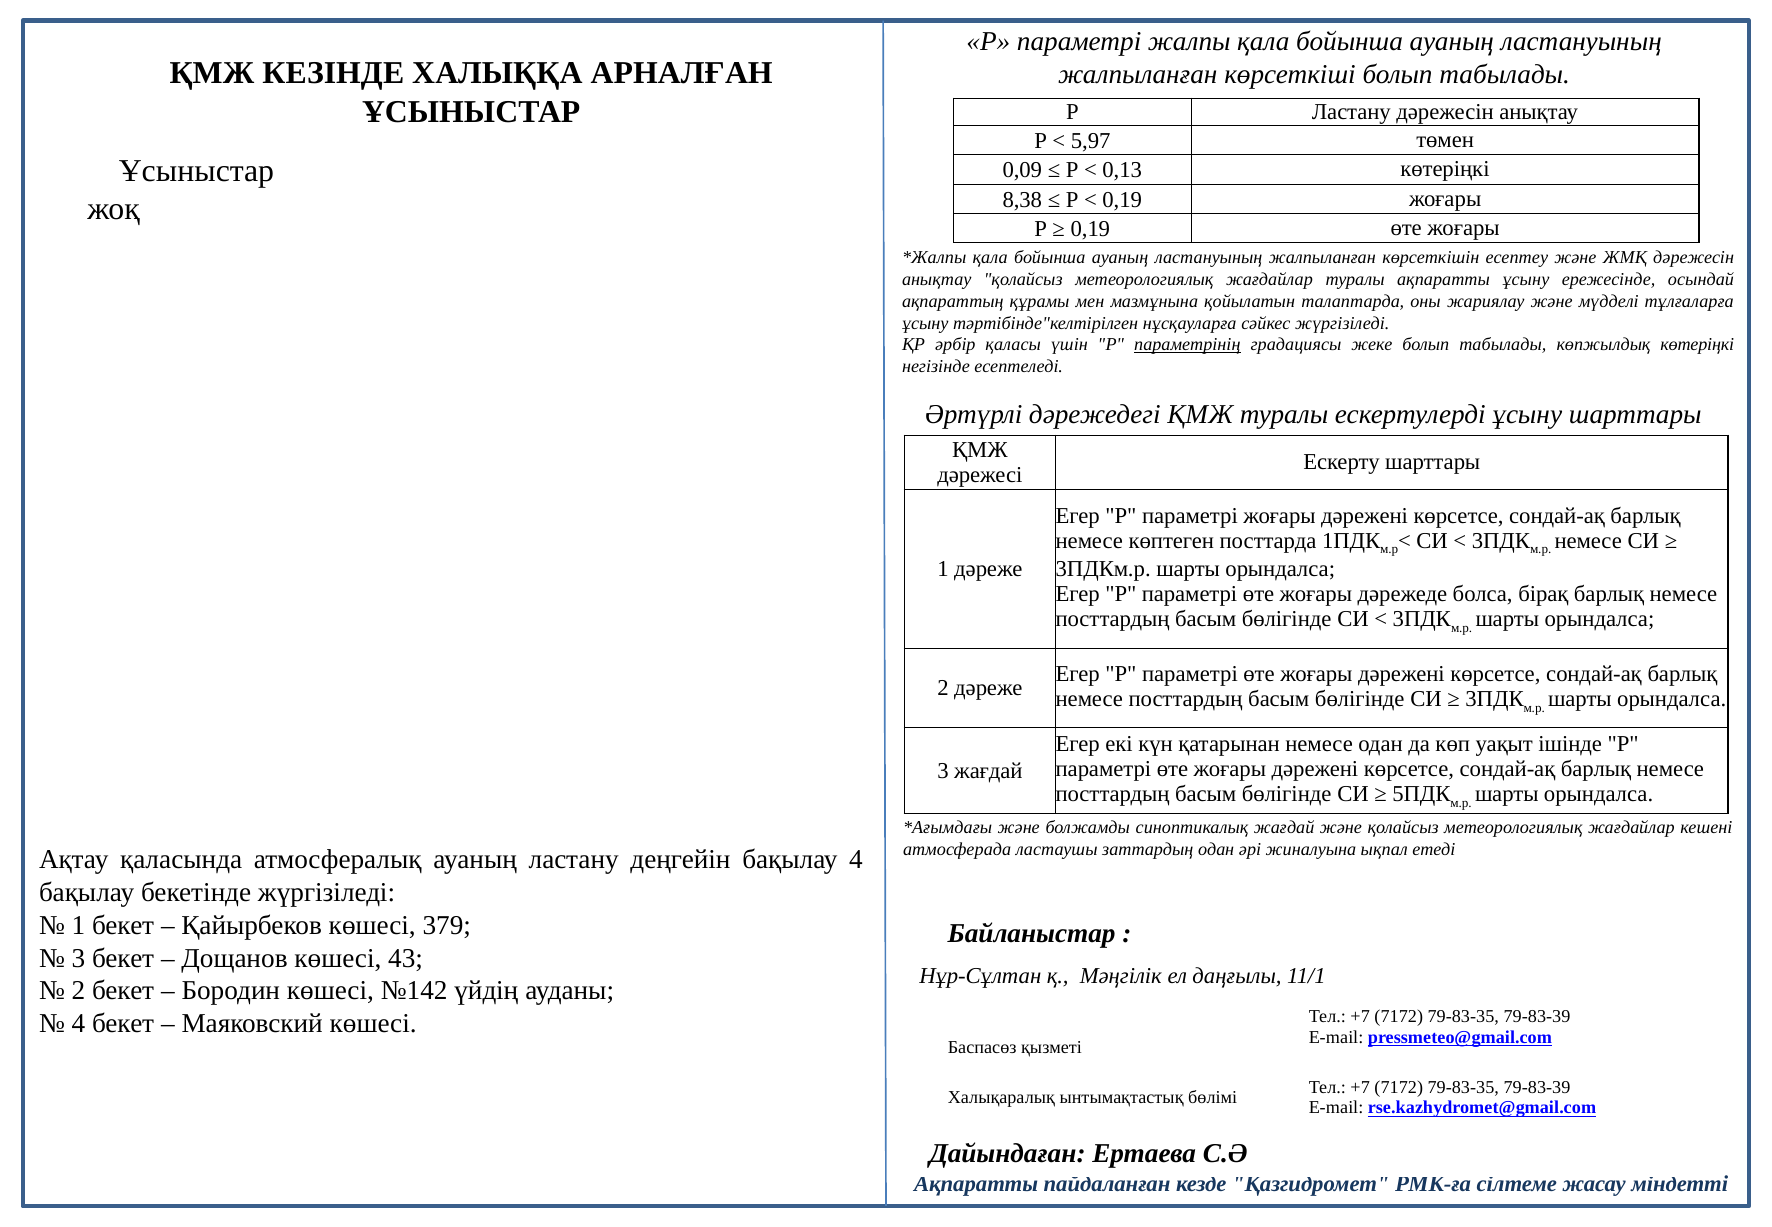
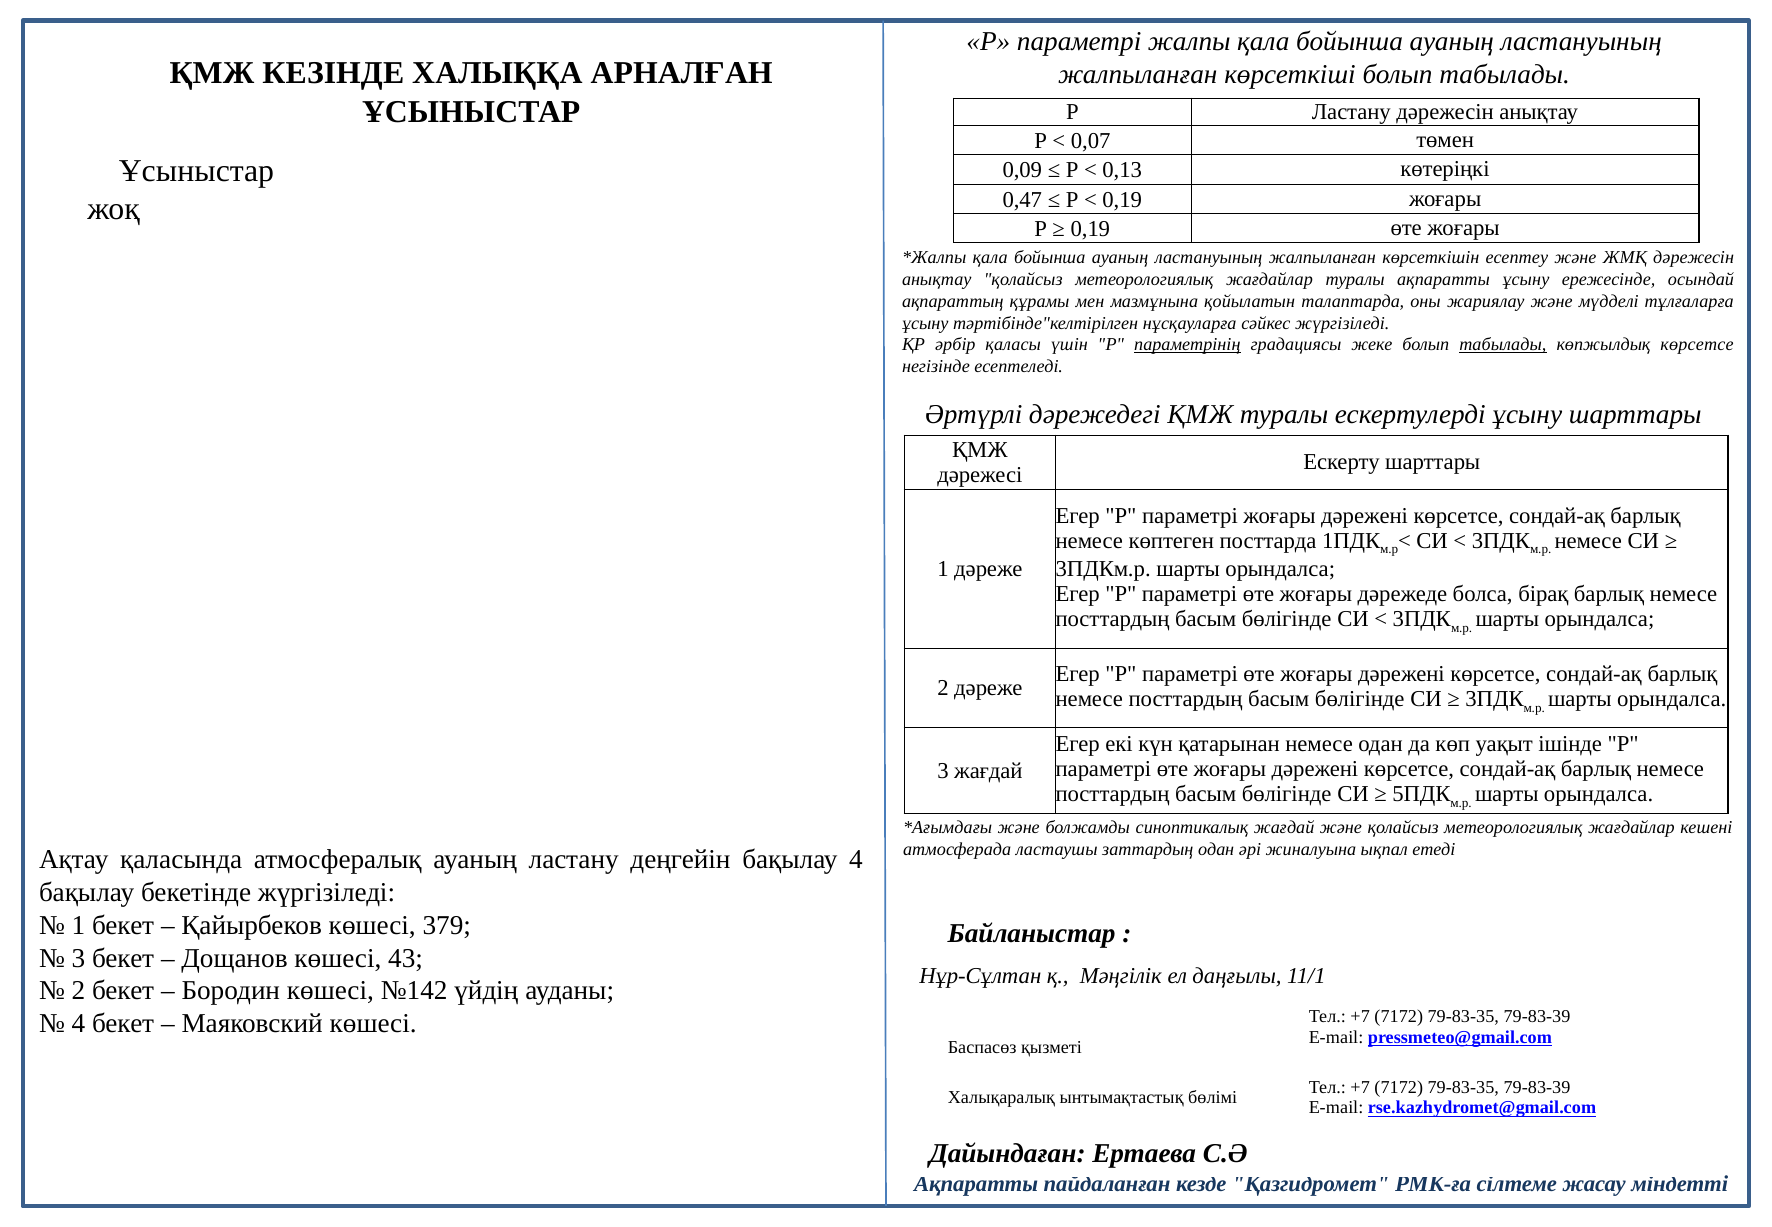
5,97: 5,97 -> 0,07
8,38: 8,38 -> 0,47
табылады at (1503, 345) underline: none -> present
көпжылдық көтеріңкі: көтеріңкі -> көрсетсе
